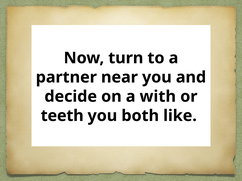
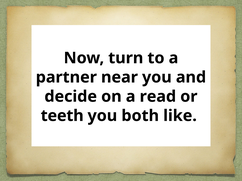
with: with -> read
